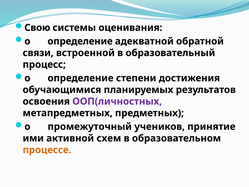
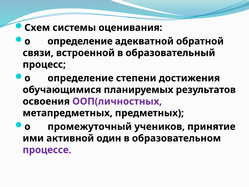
Свою: Свою -> Схем
схем: схем -> один
процессе colour: orange -> purple
